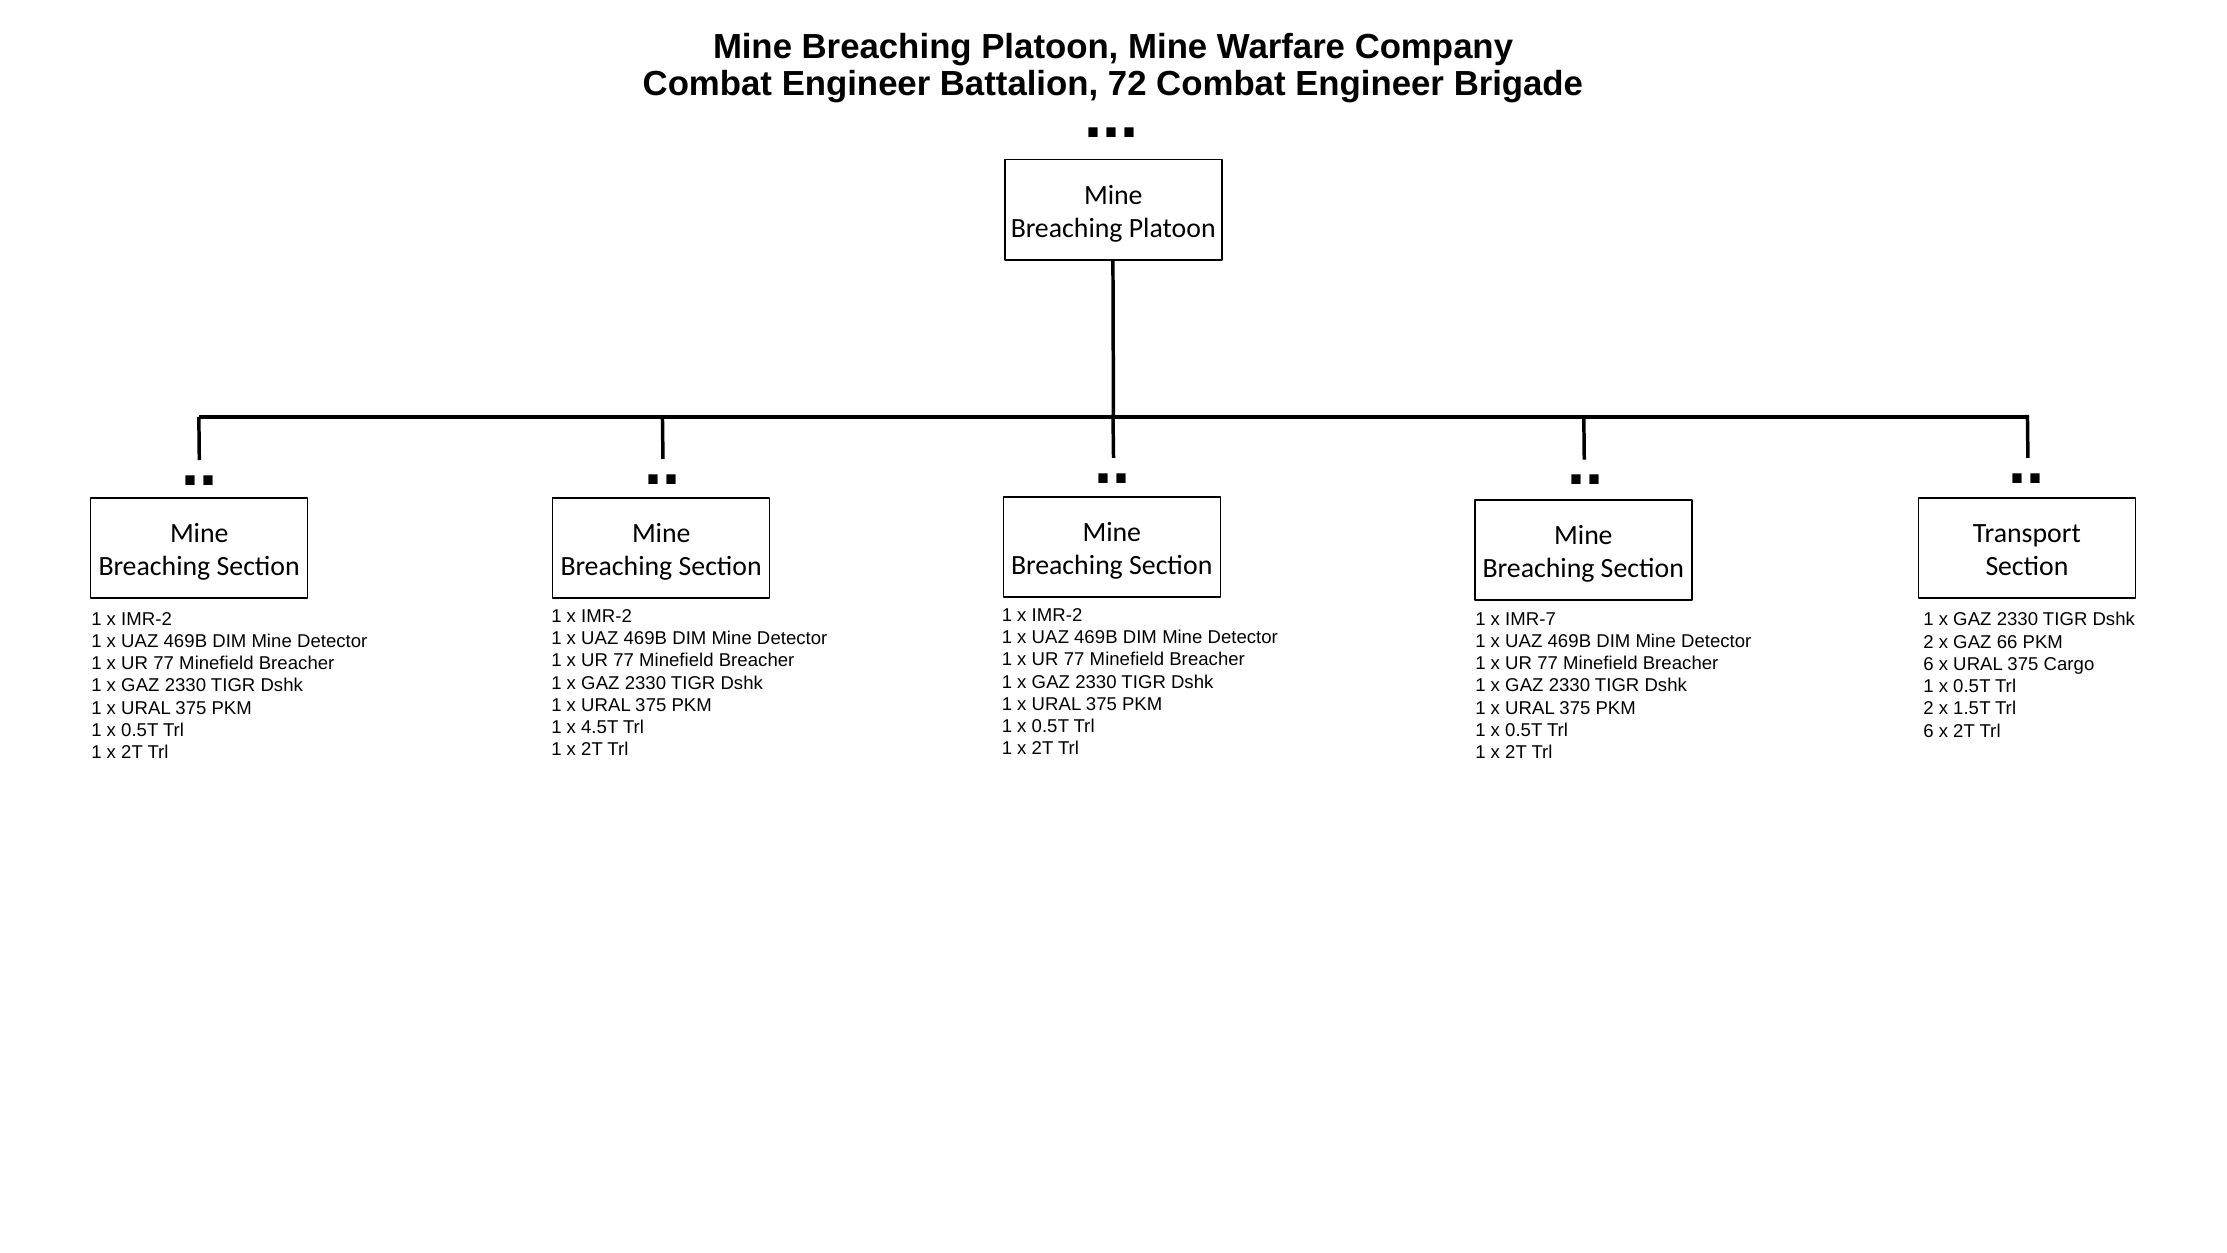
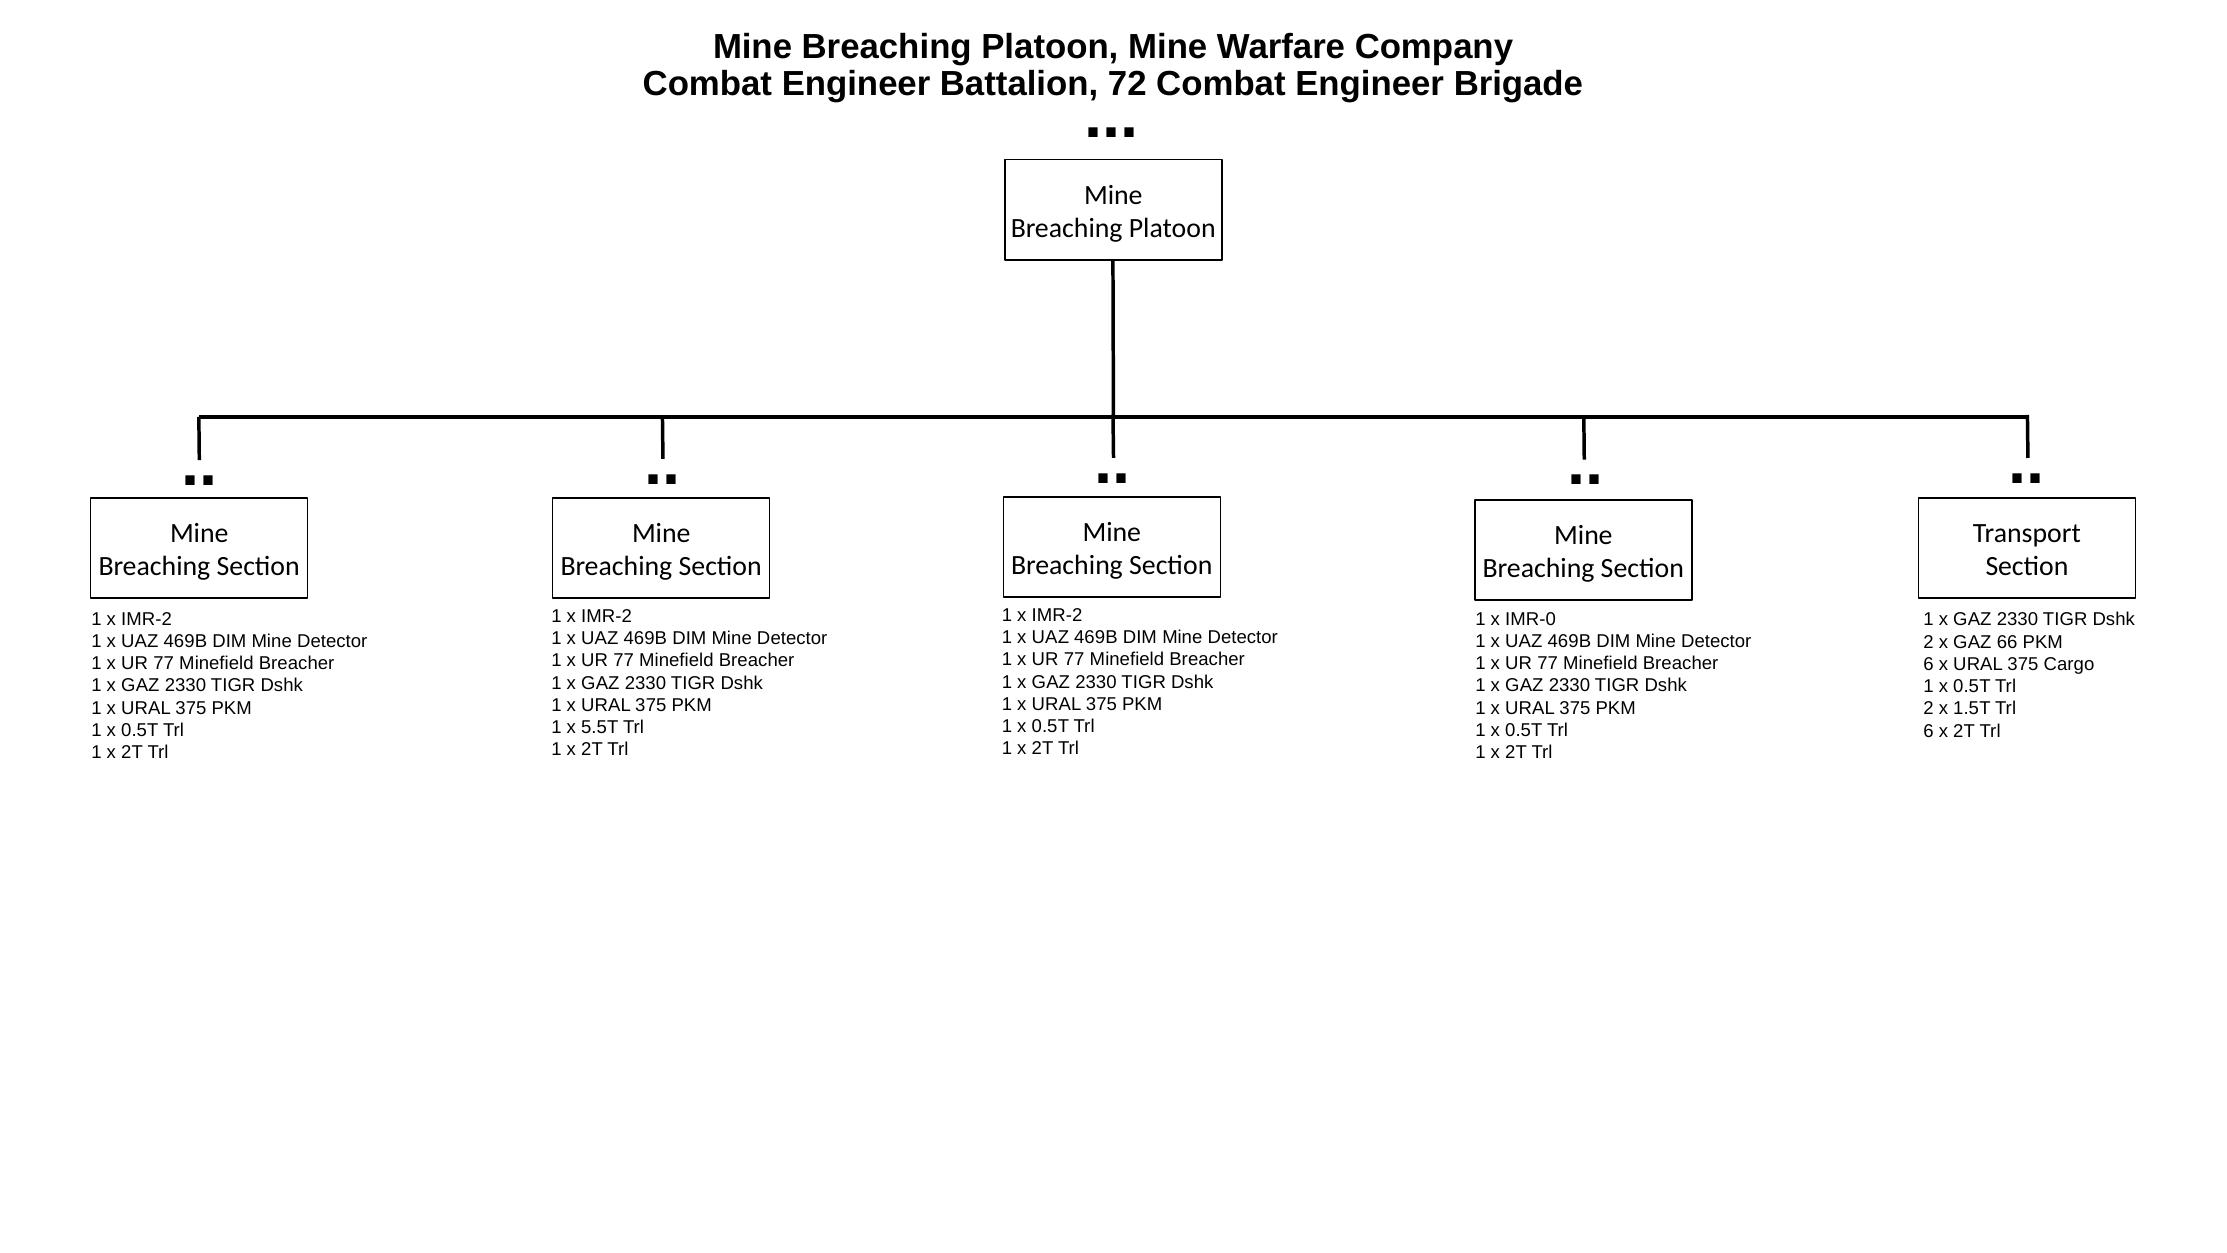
IMR-7: IMR-7 -> IMR-0
4.5T: 4.5T -> 5.5T
